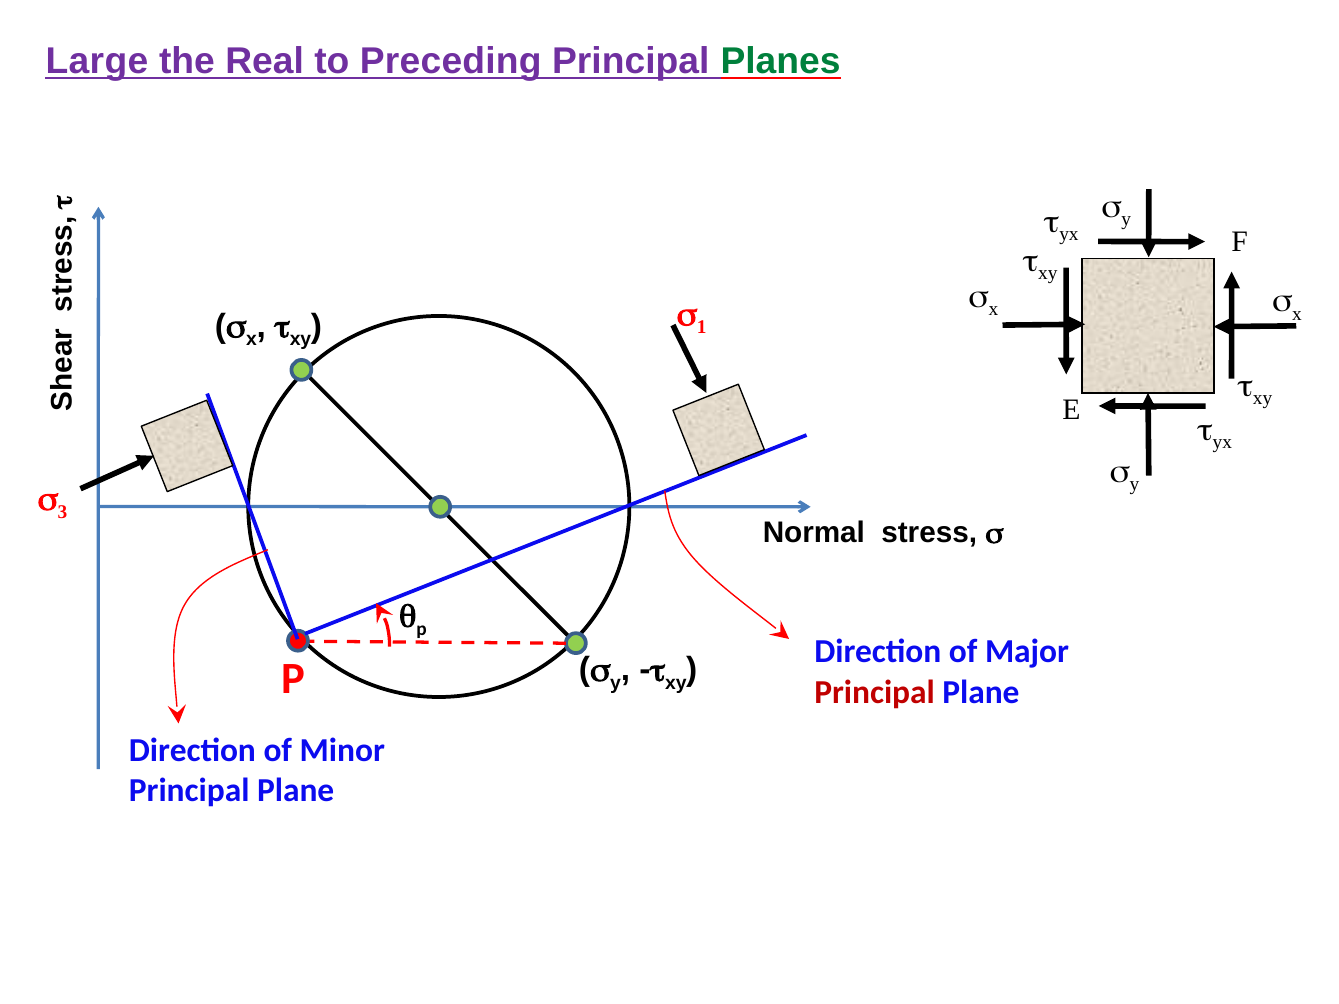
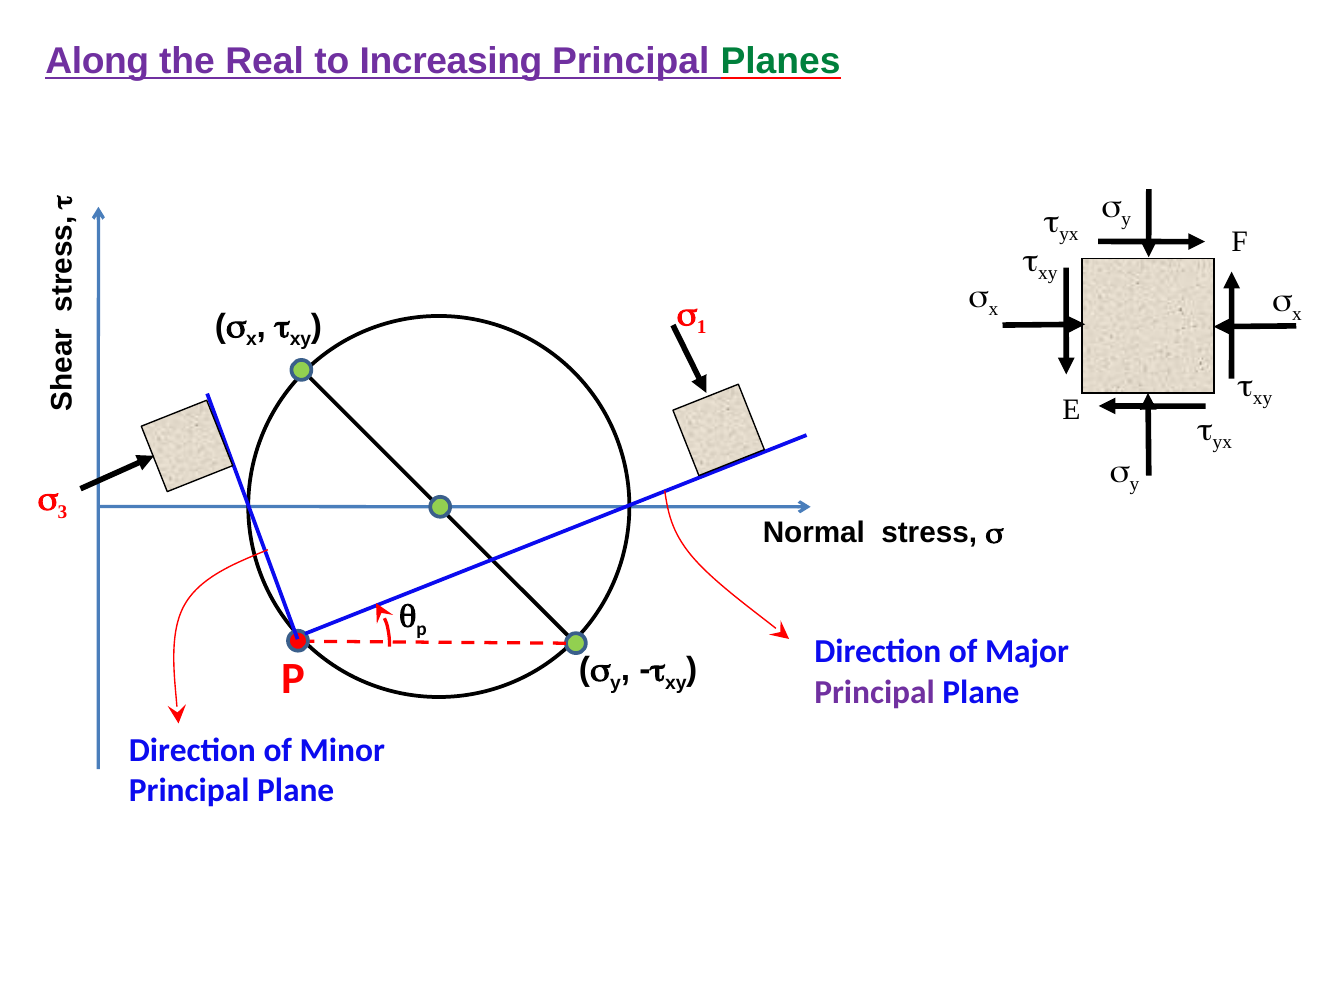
Large: Large -> Along
Preceding: Preceding -> Increasing
Principal at (875, 692) colour: red -> purple
